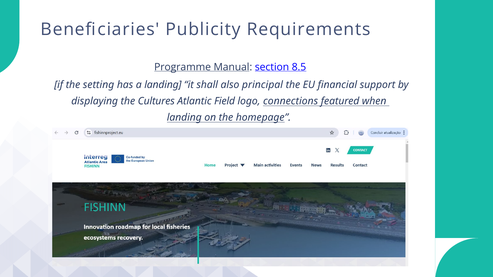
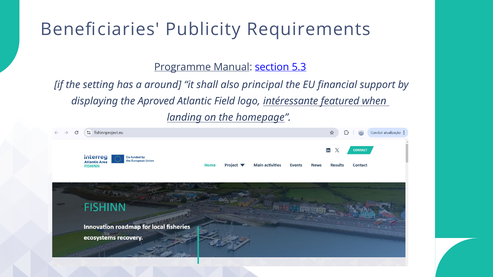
8.5: 8.5 -> 5.3
a landing: landing -> around
Cultures: Cultures -> Aproved
connections: connections -> intéressante
